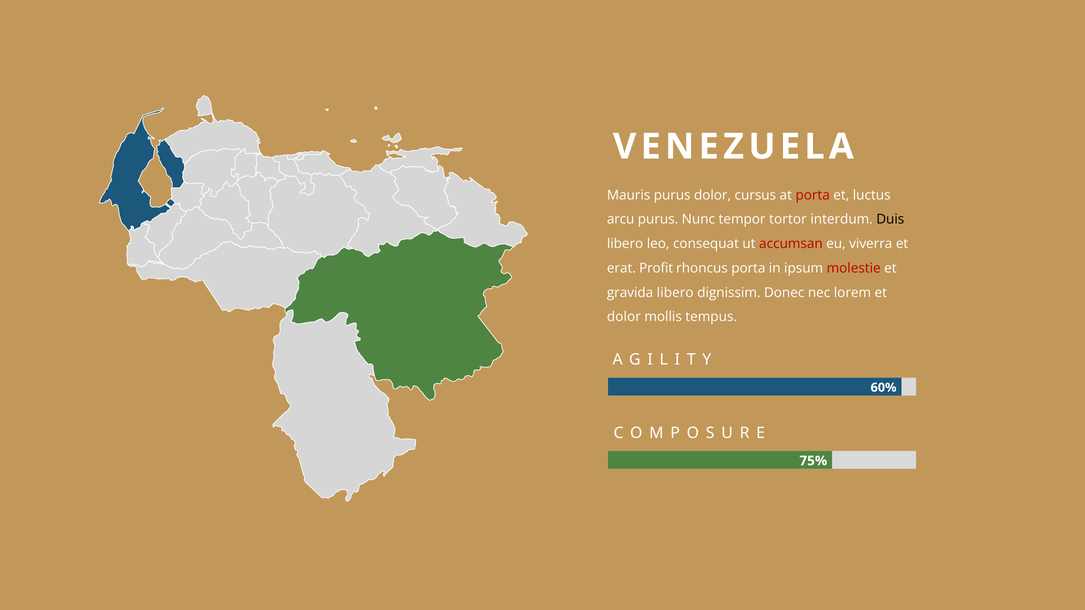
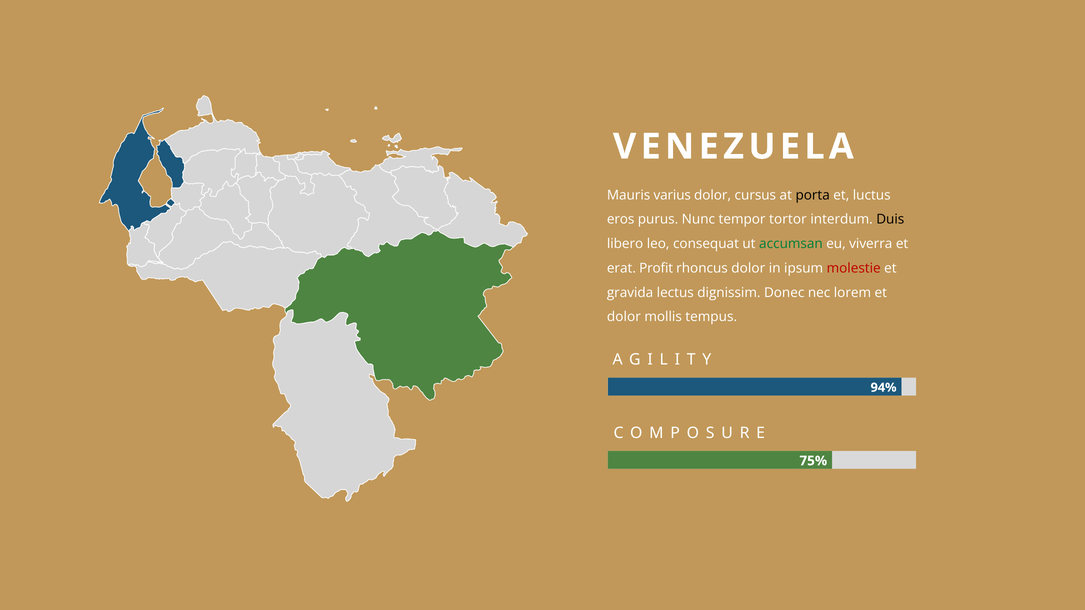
Mauris purus: purus -> varius
porta at (813, 195) colour: red -> black
arcu: arcu -> eros
accumsan colour: red -> green
rhoncus porta: porta -> dolor
gravida libero: libero -> lectus
60%: 60% -> 94%
